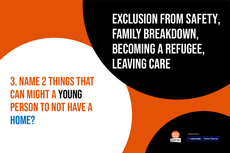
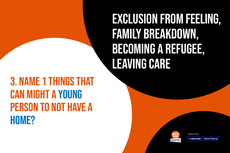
safety: safety -> feeling
2: 2 -> 1
young colour: black -> blue
